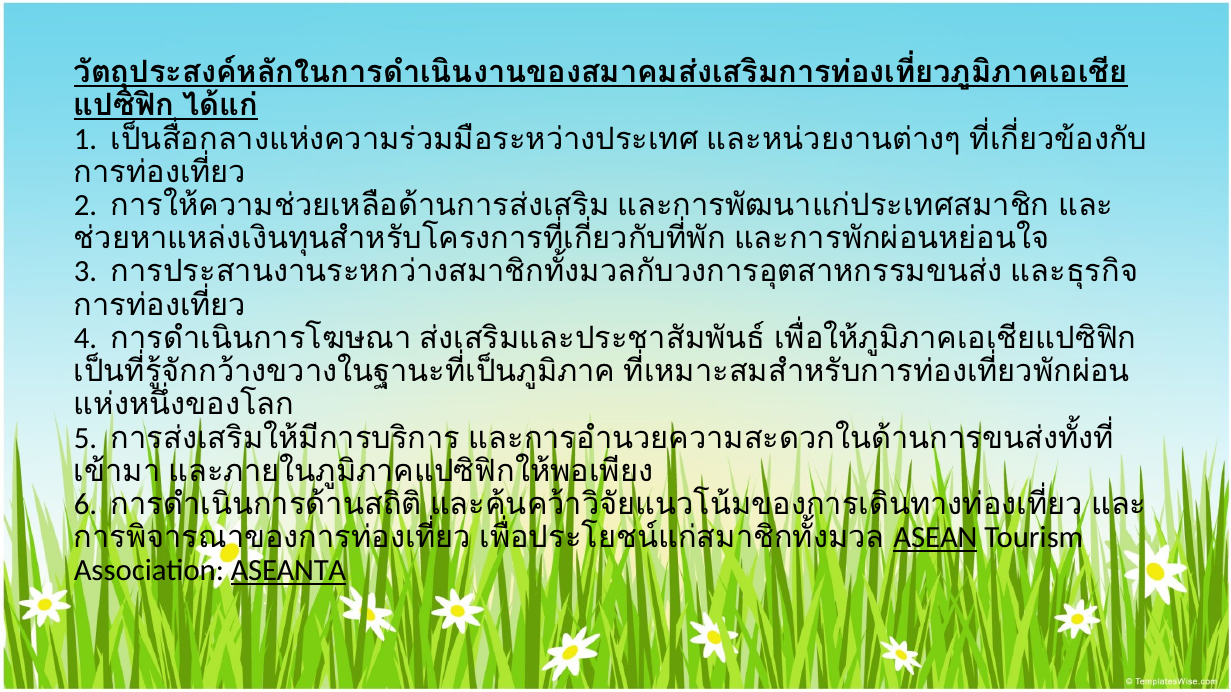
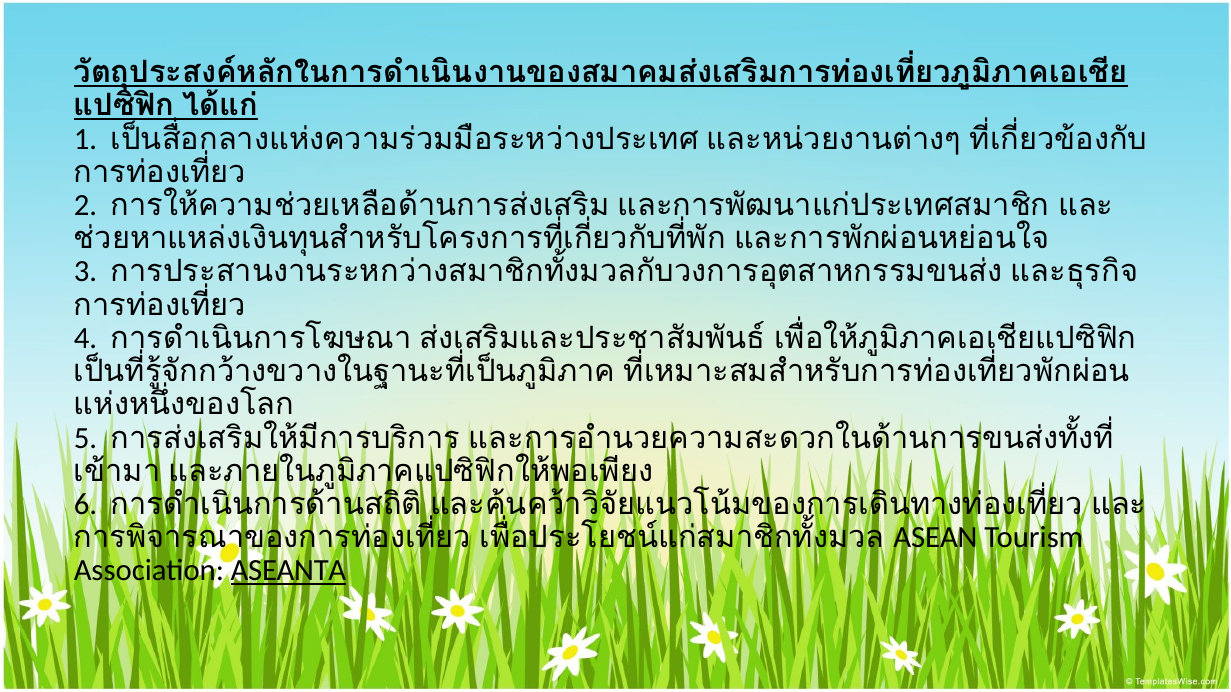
ASEAN underline: present -> none
